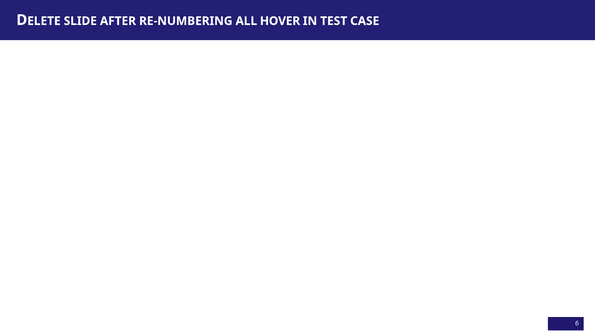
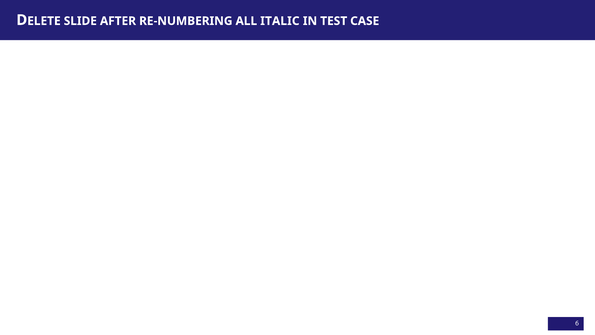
HOVER: HOVER -> ITALIC
